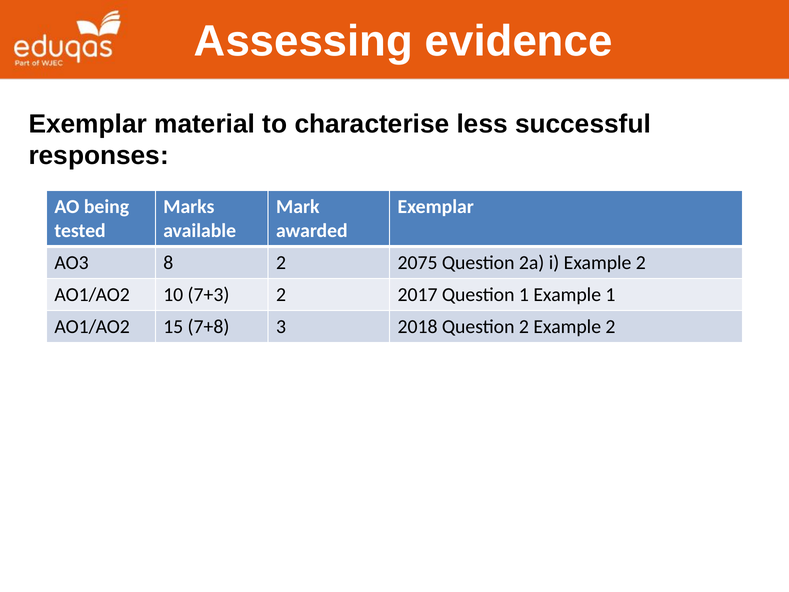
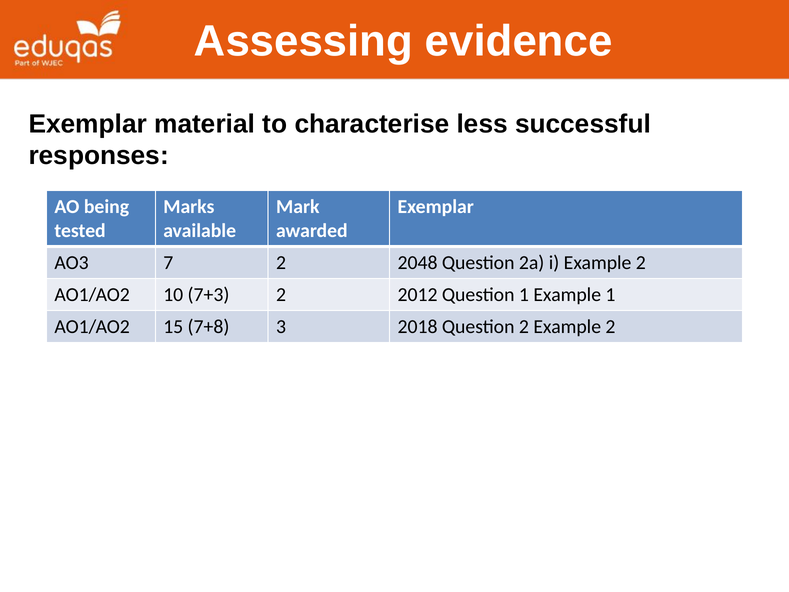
8: 8 -> 7
2075: 2075 -> 2048
2017: 2017 -> 2012
